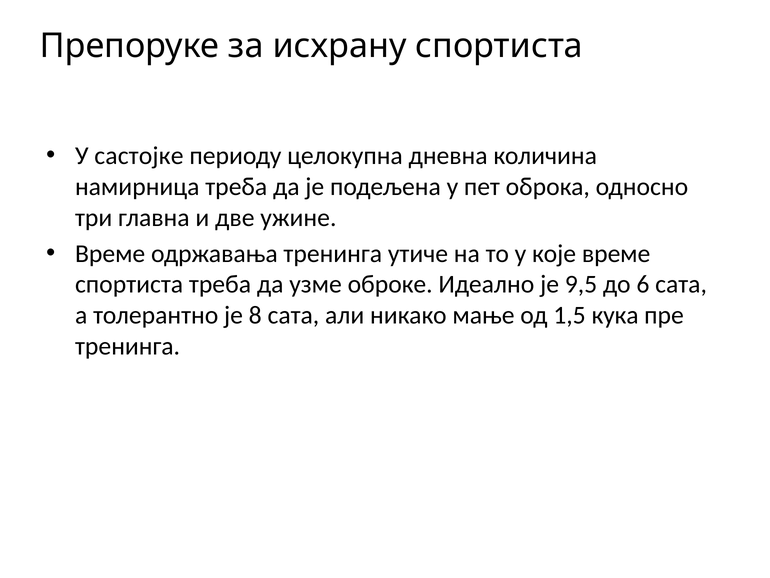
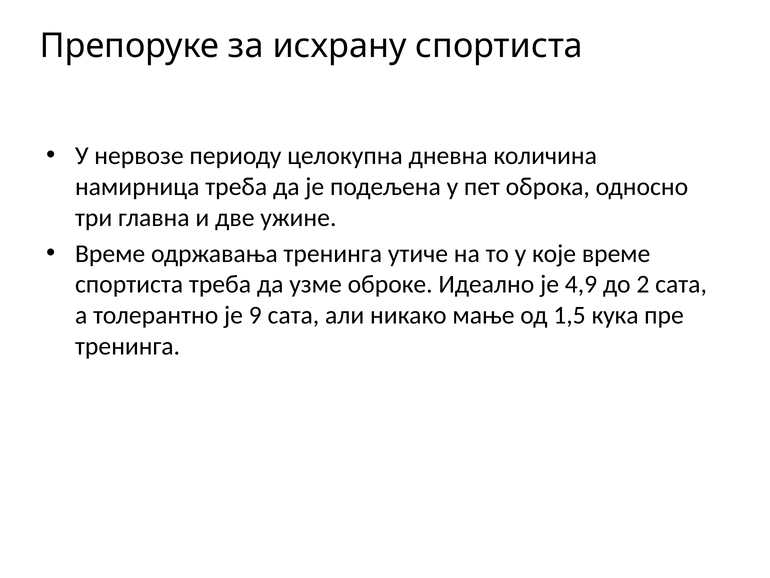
састојке: састојке -> нервозе
9,5: 9,5 -> 4,9
6: 6 -> 2
8: 8 -> 9
